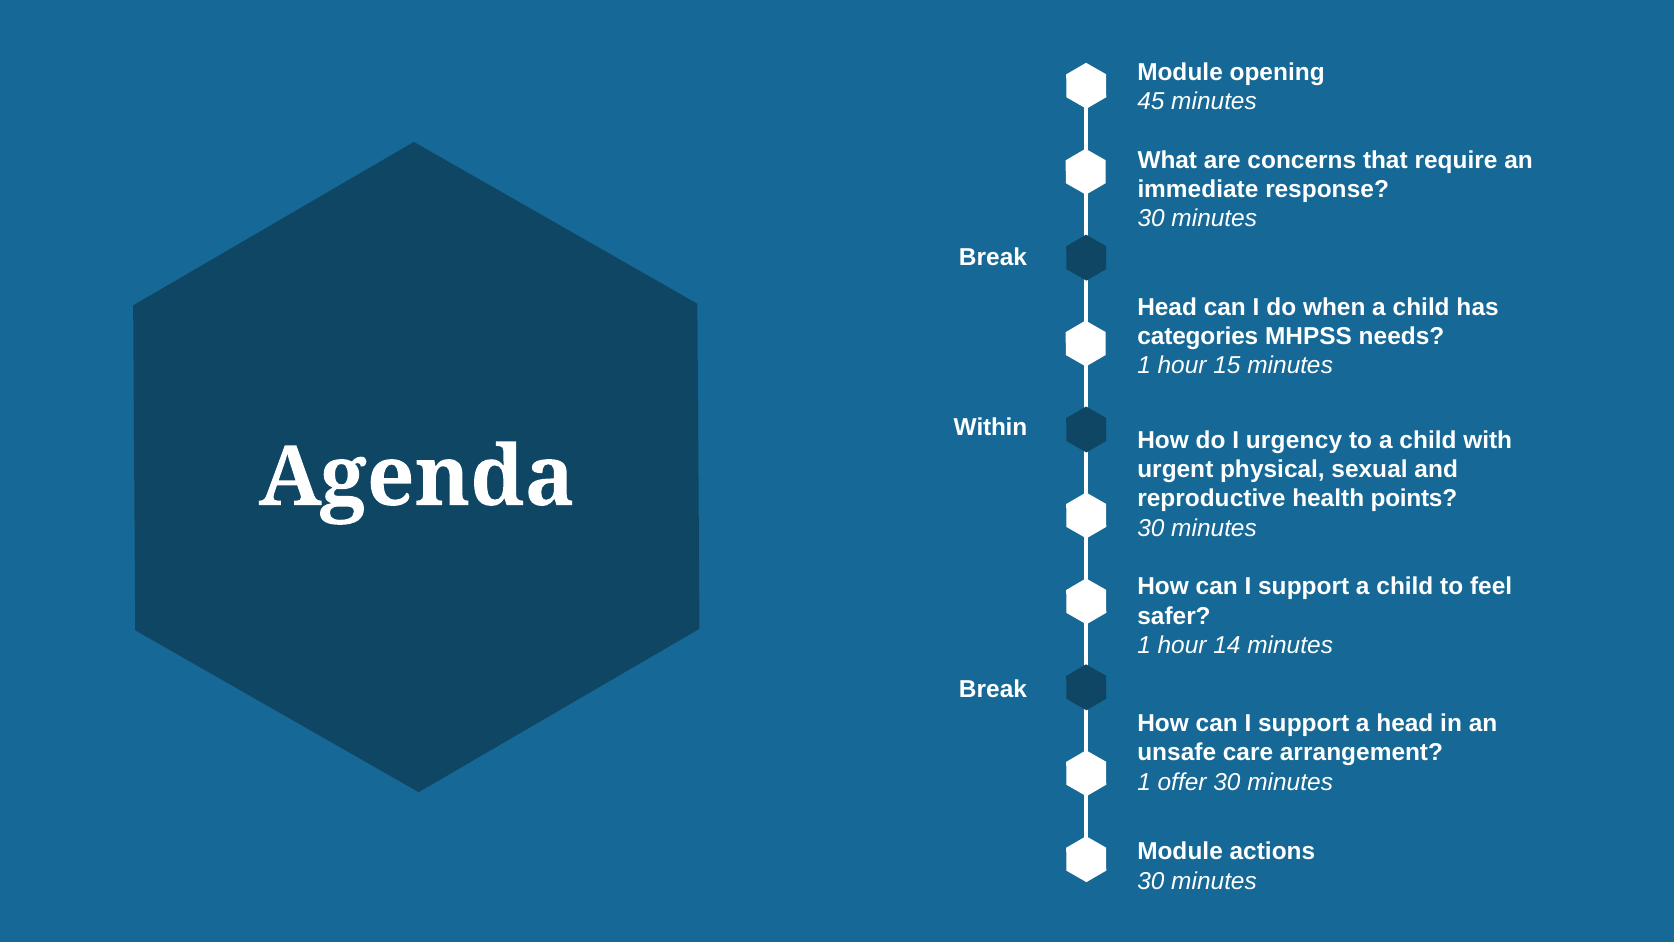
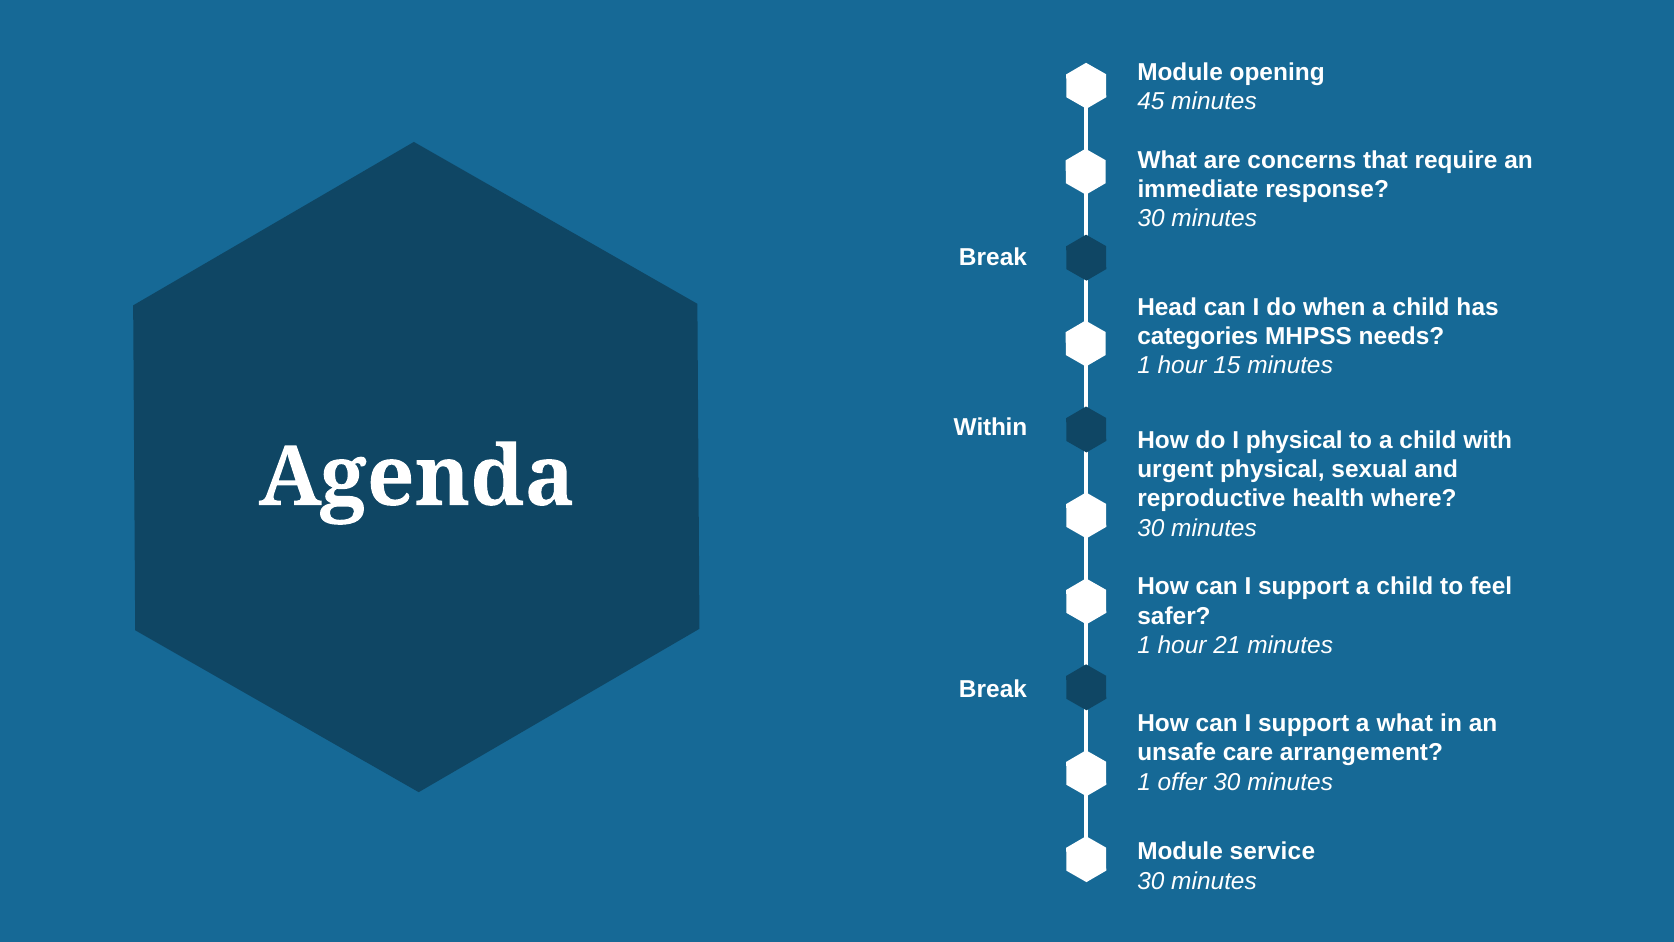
I urgency: urgency -> physical
points: points -> where
14: 14 -> 21
a head: head -> what
actions: actions -> service
